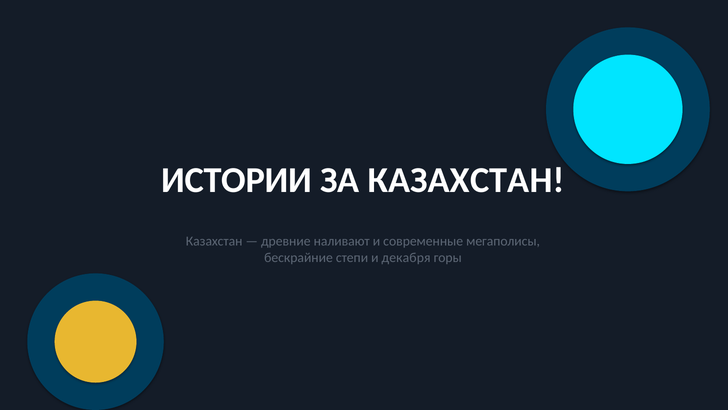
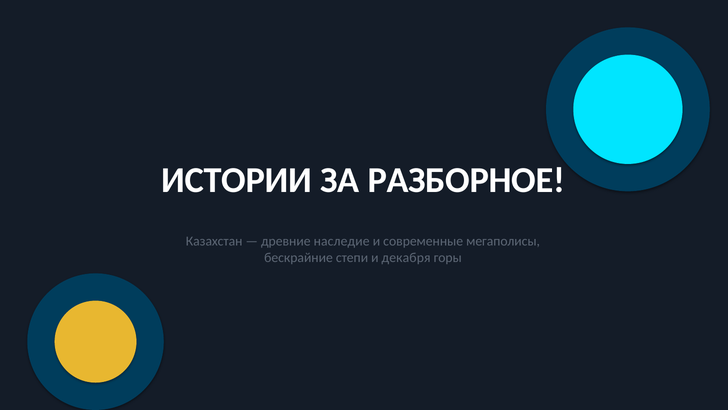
ЗА КАЗАХСТАН: КАЗАХСТАН -> РАЗБОРНОЕ
наливают: наливают -> наследие
